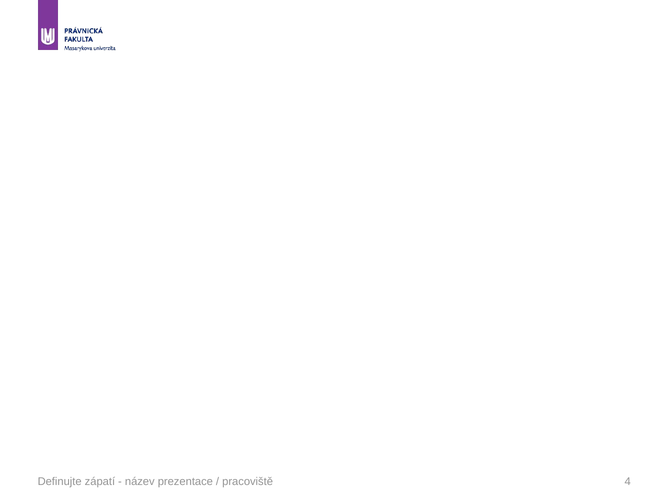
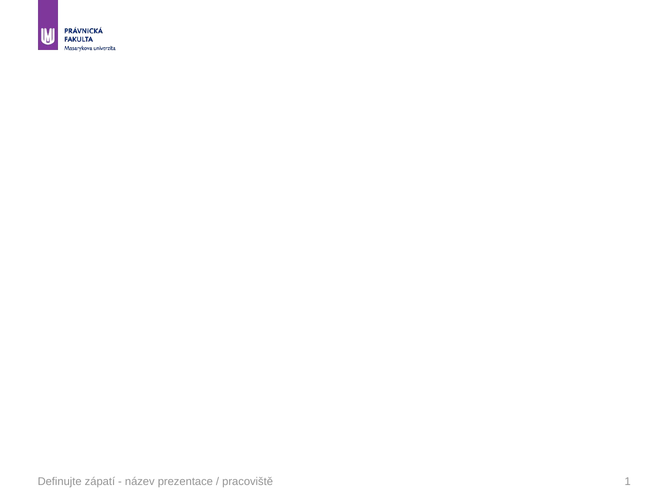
4: 4 -> 1
